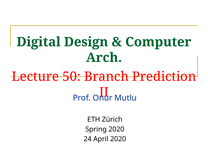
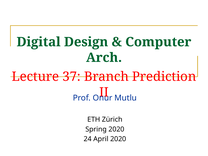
50: 50 -> 37
